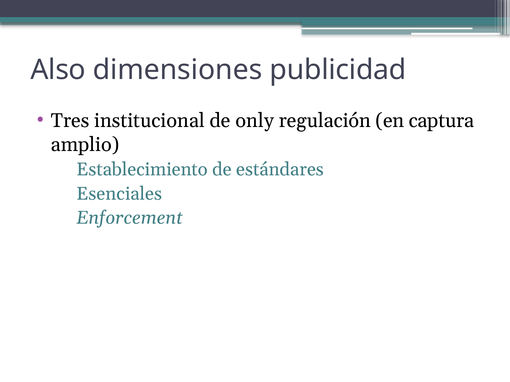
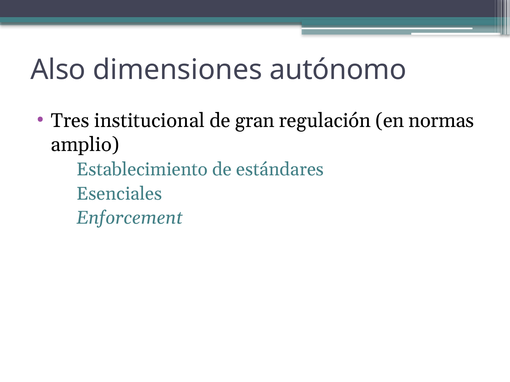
publicidad: publicidad -> autónomo
only: only -> gran
captura: captura -> normas
